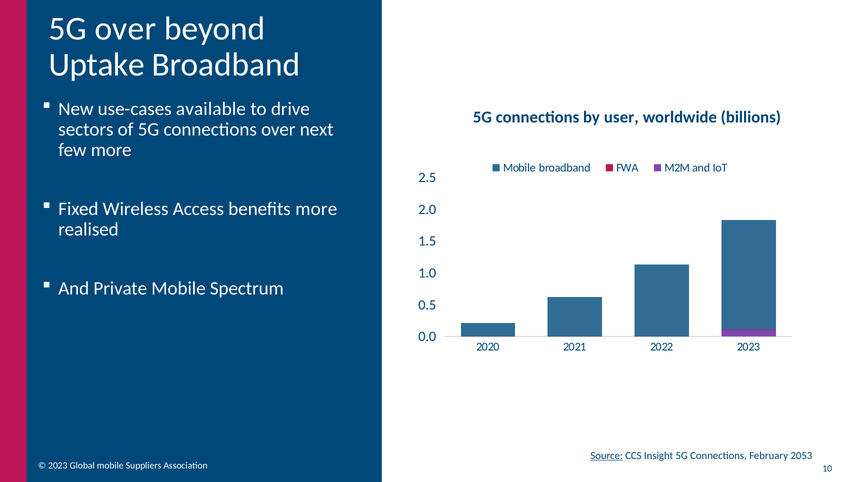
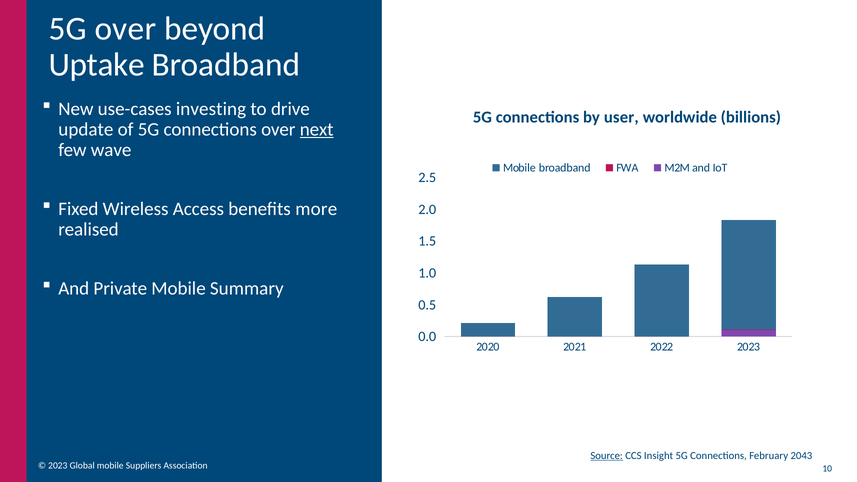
available: available -> investing
sectors: sectors -> update
next underline: none -> present
few more: more -> wave
Spectrum: Spectrum -> Summary
2053: 2053 -> 2043
